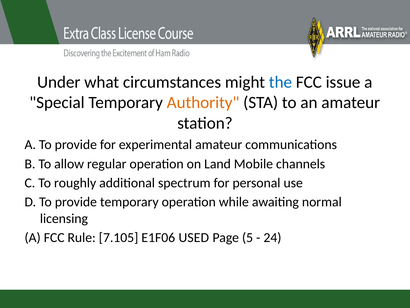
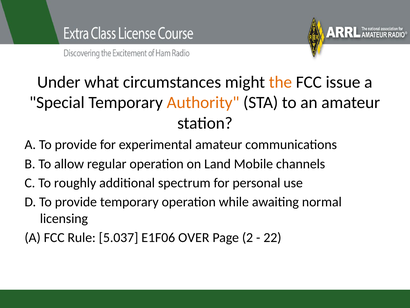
the colour: blue -> orange
7.105: 7.105 -> 5.037
USED: USED -> OVER
5: 5 -> 2
24: 24 -> 22
